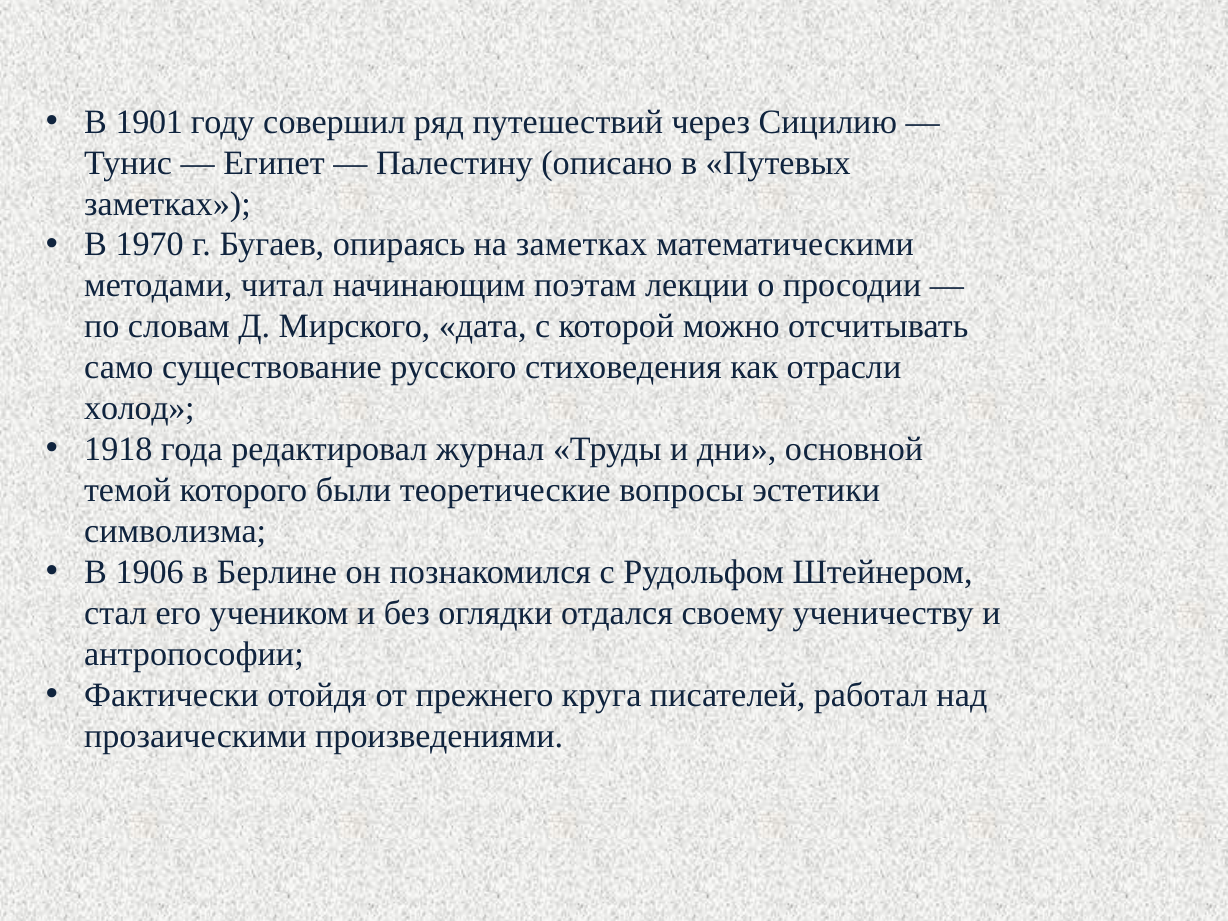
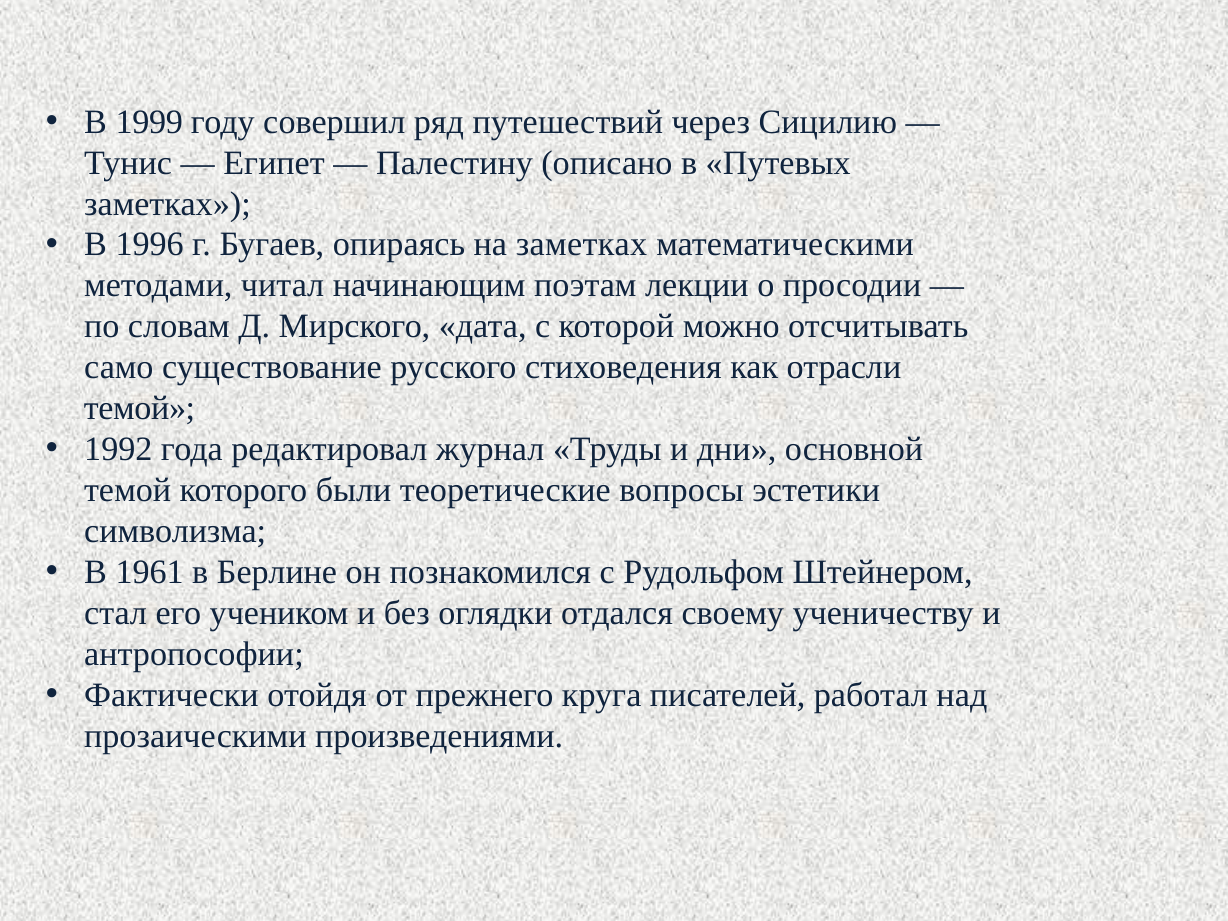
1901: 1901 -> 1999
1970: 1970 -> 1996
холод at (139, 409): холод -> темой
1918: 1918 -> 1992
1906: 1906 -> 1961
